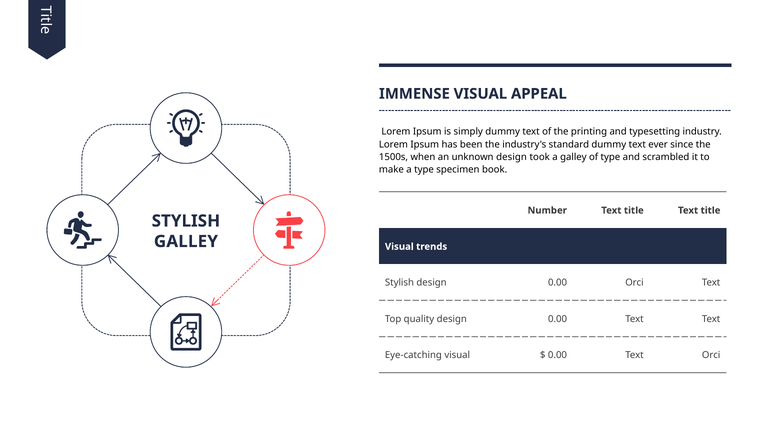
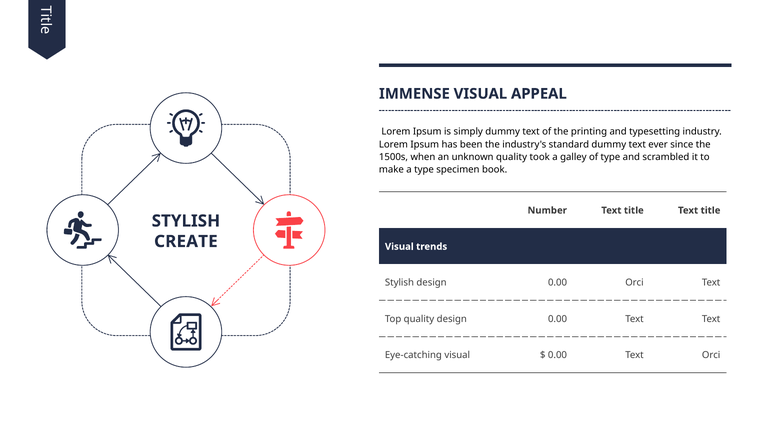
unknown design: design -> quality
GALLEY at (186, 241): GALLEY -> CREATE
